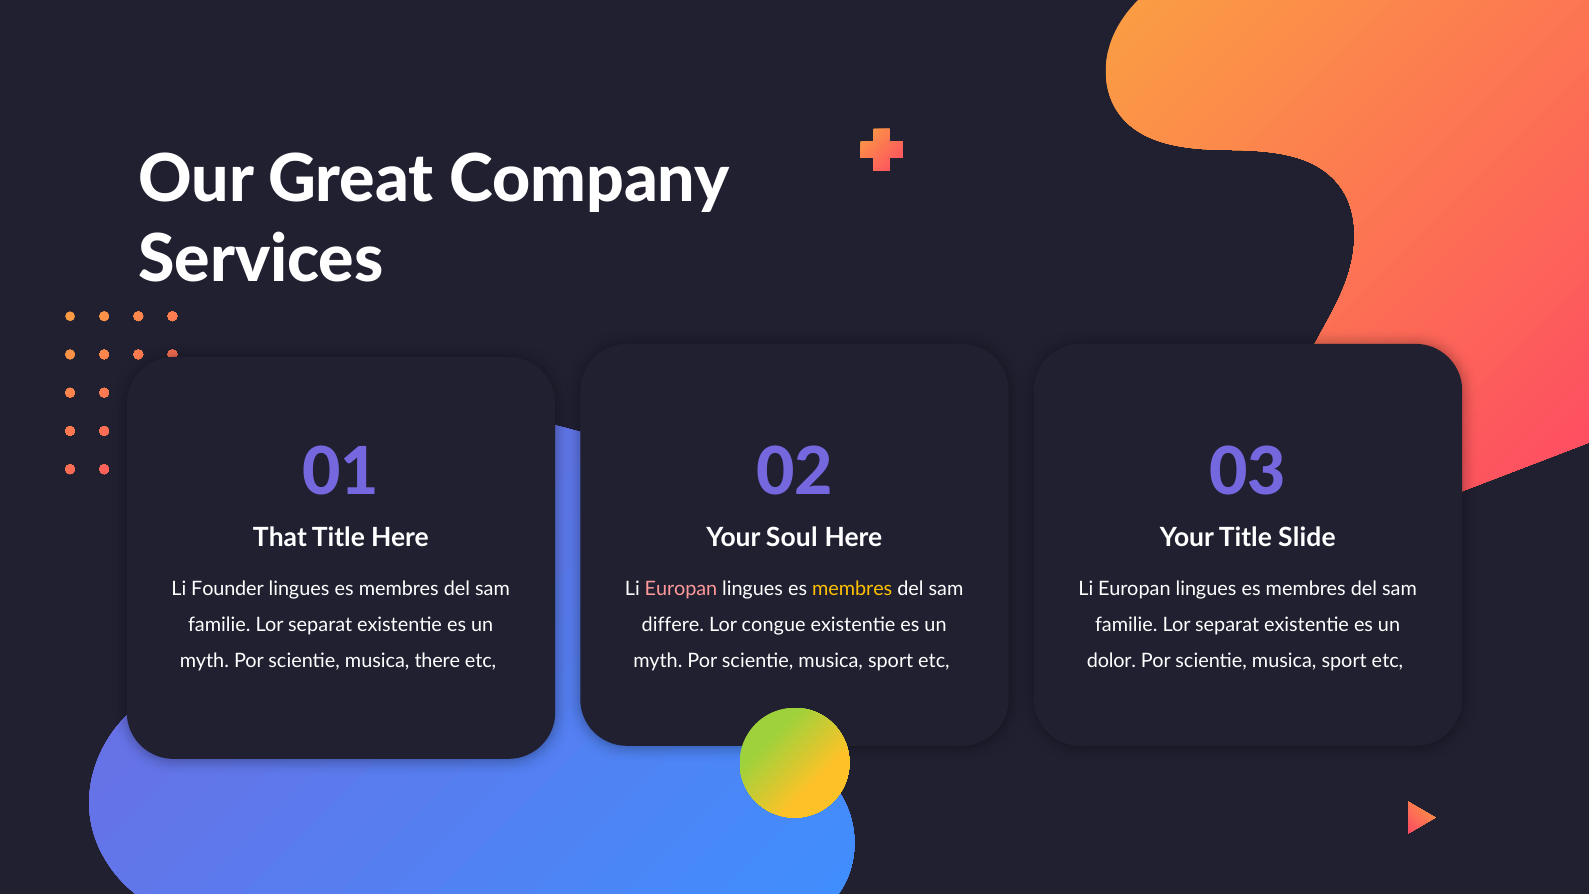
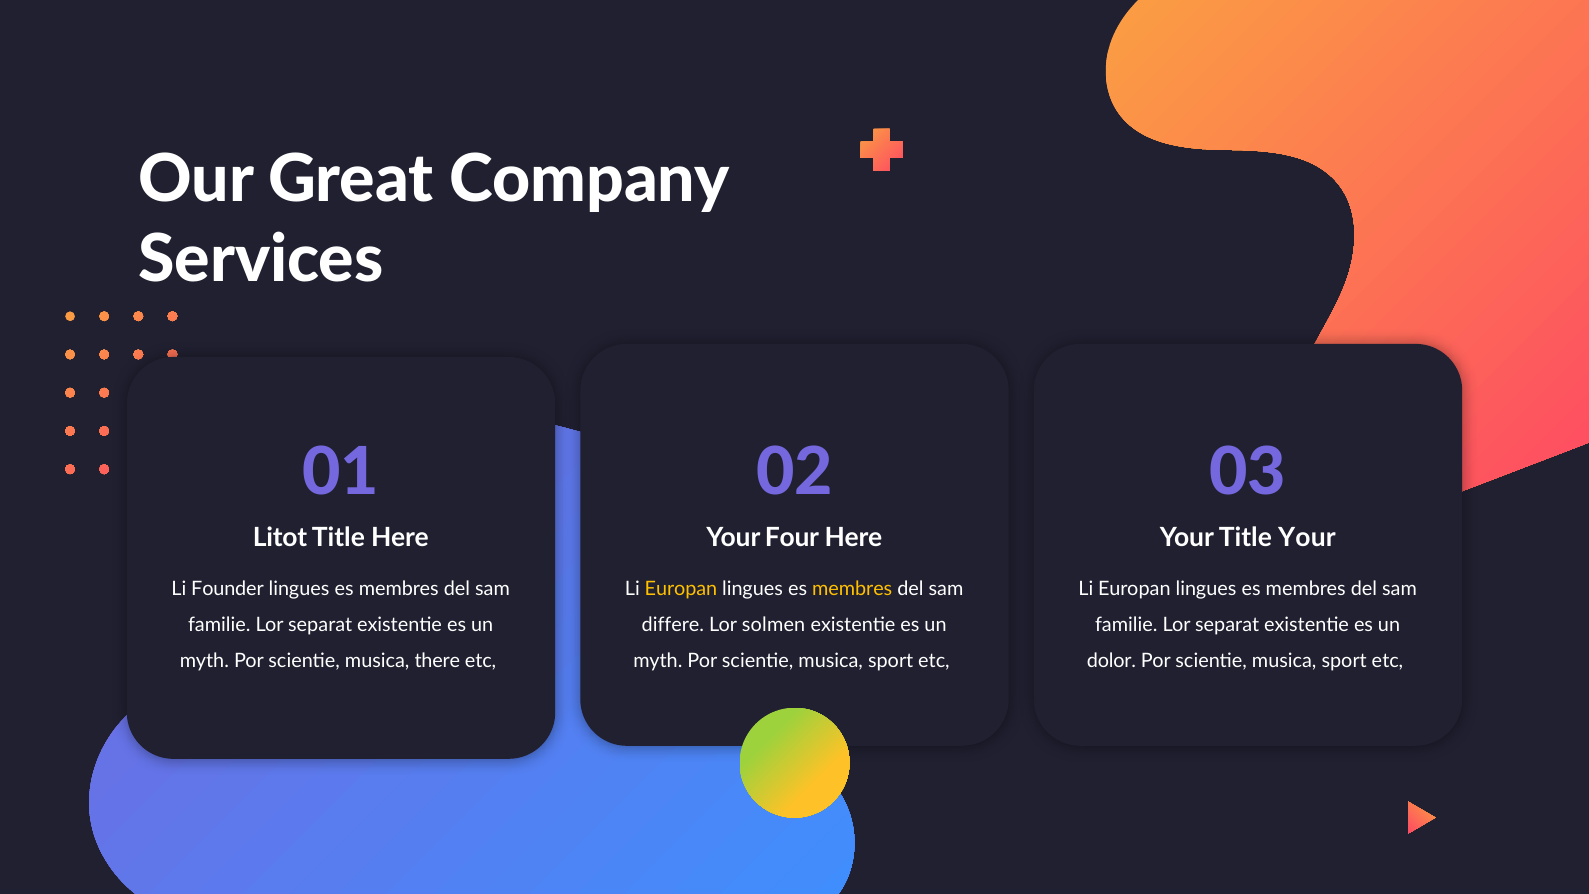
That: That -> Litot
Soul: Soul -> Four
Title Slide: Slide -> Your
Europan at (681, 589) colour: pink -> yellow
congue: congue -> solmen
